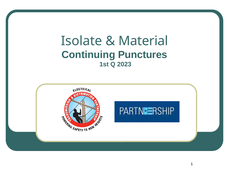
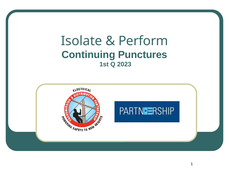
Material: Material -> Perform
